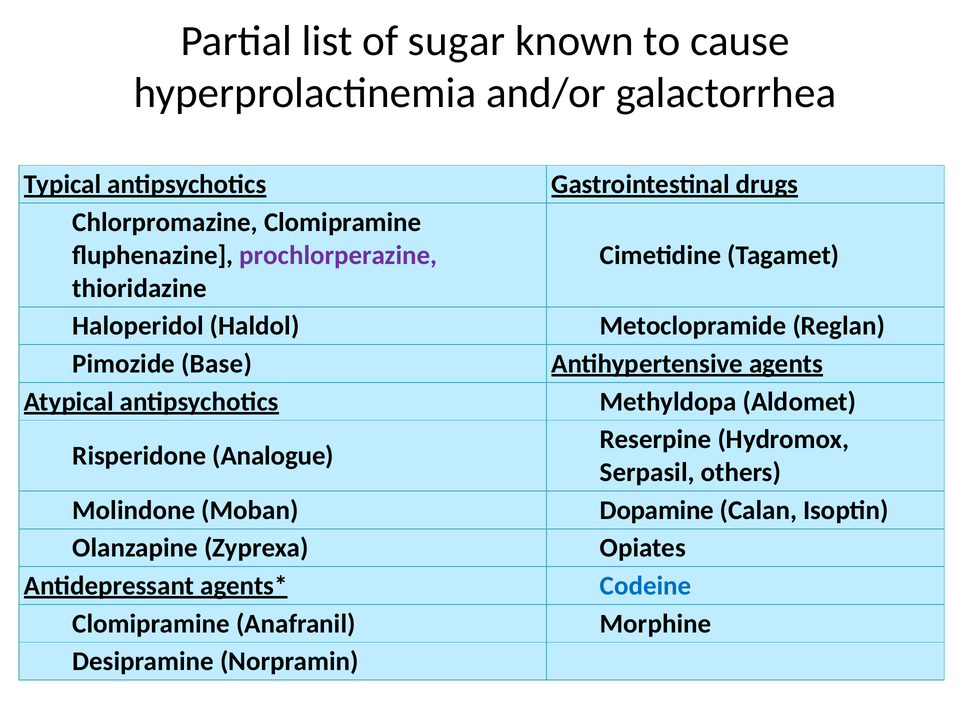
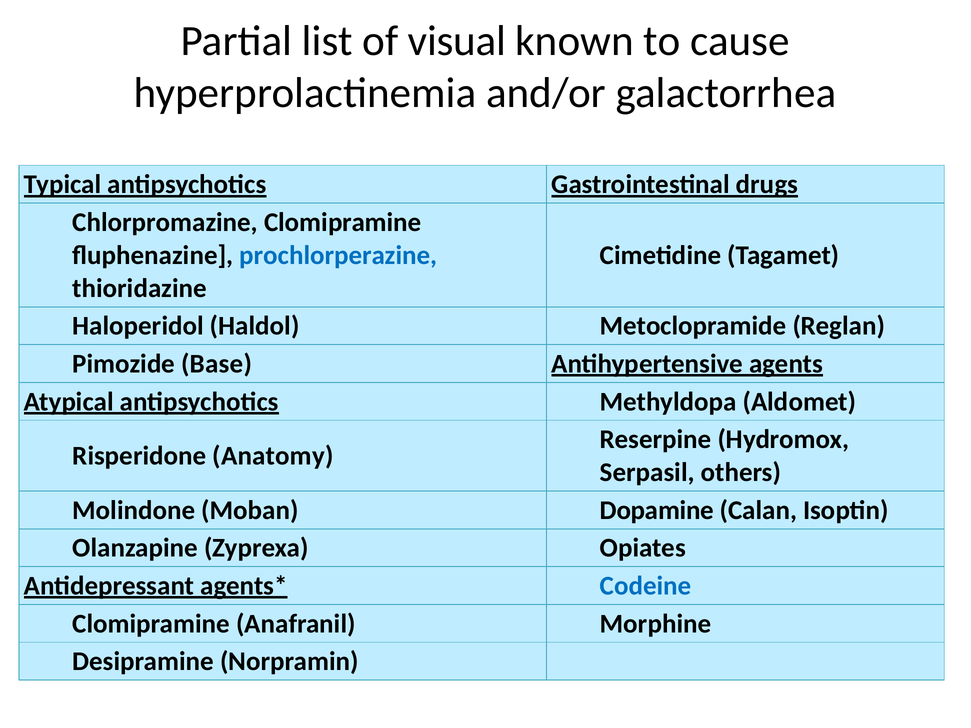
sugar: sugar -> visual
prochlorperazine colour: purple -> blue
Analogue: Analogue -> Anatomy
